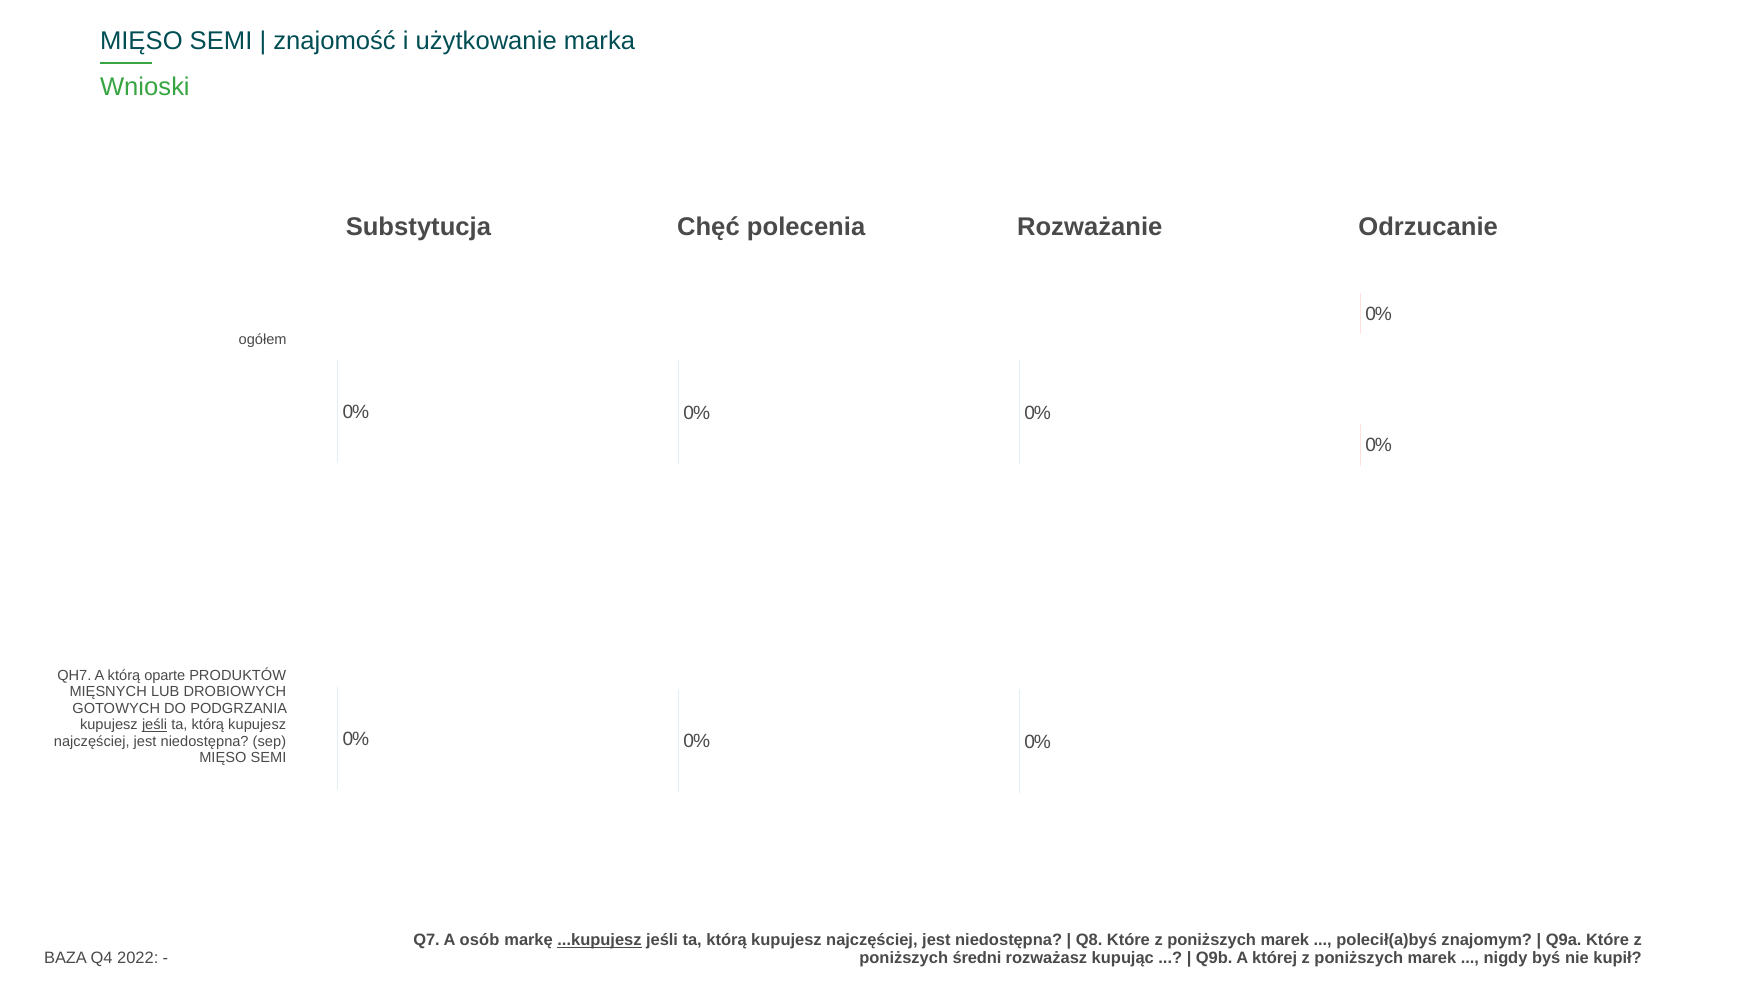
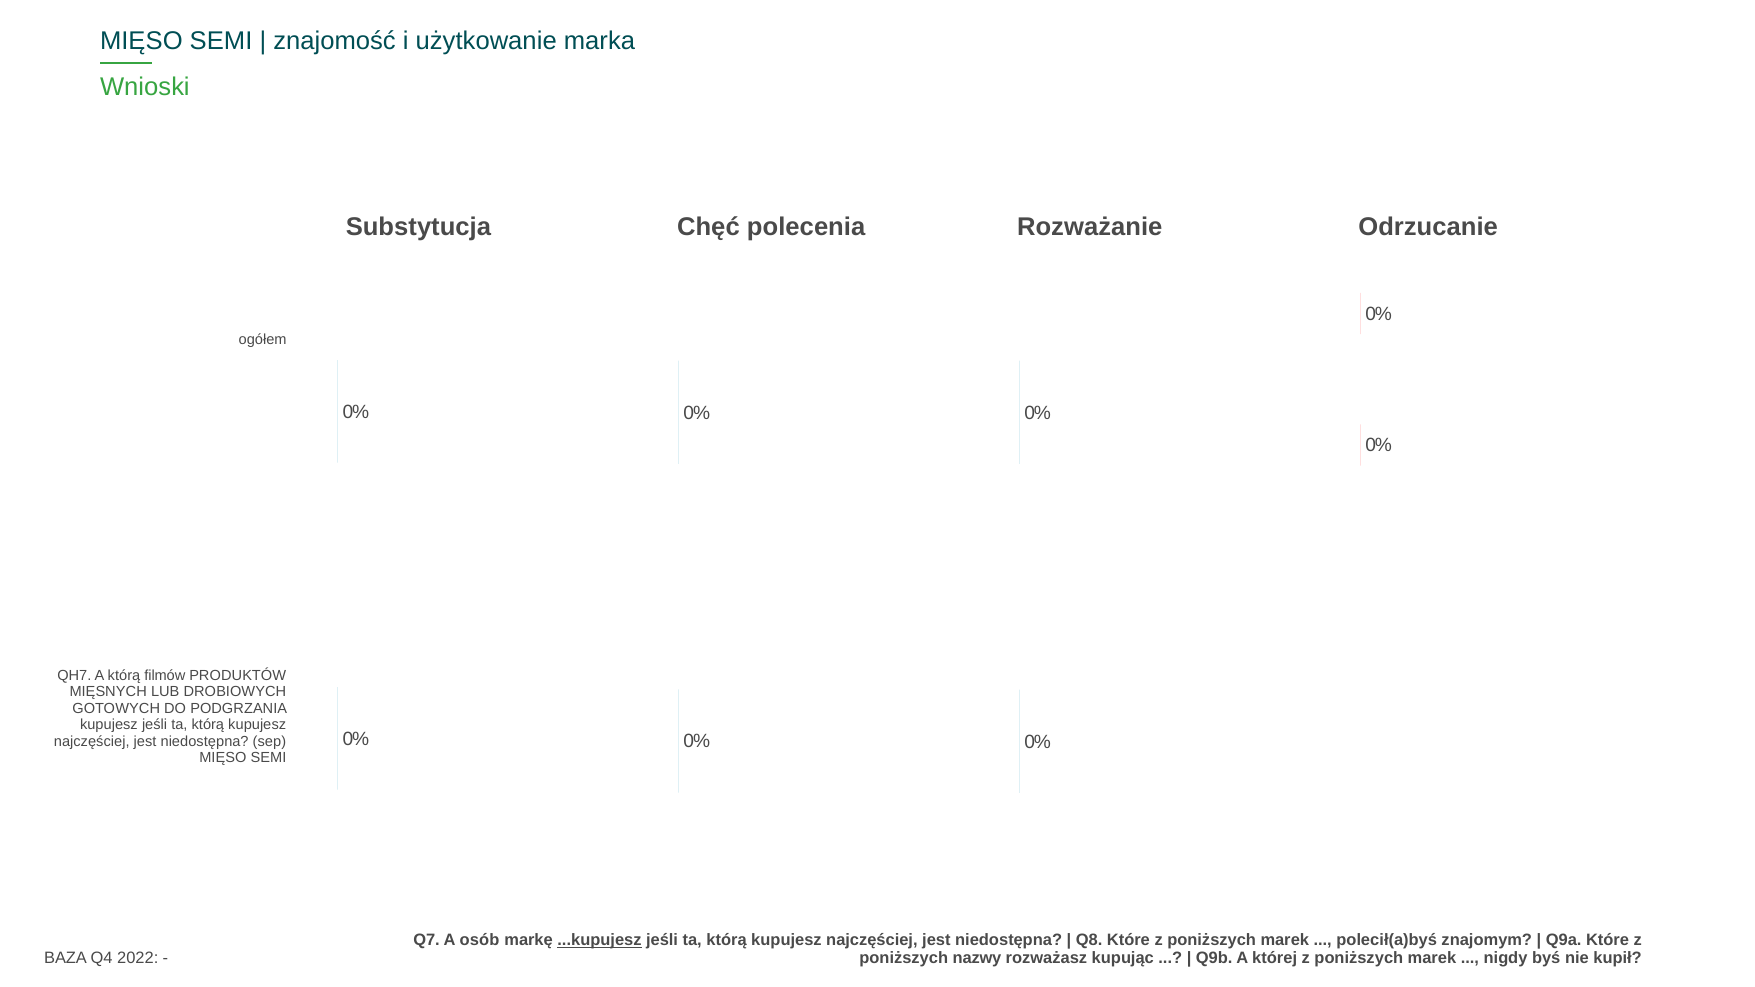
oparte: oparte -> filmów
jeśli at (155, 725) underline: present -> none
średni: średni -> nazwy
